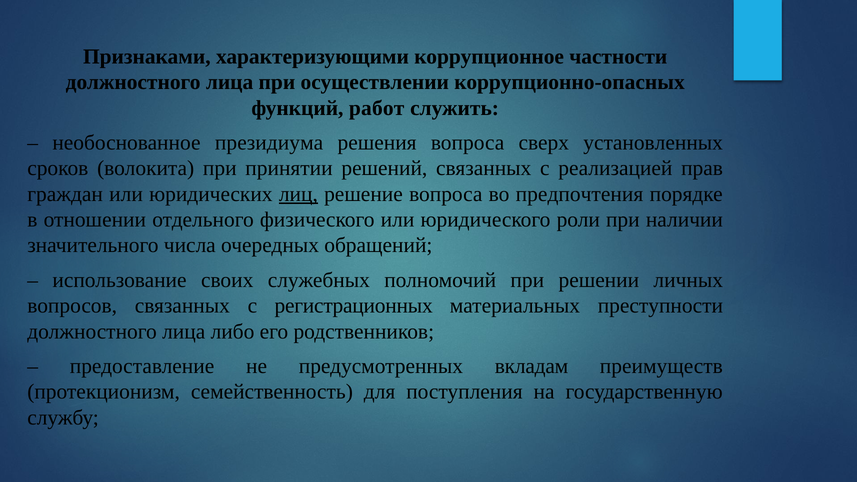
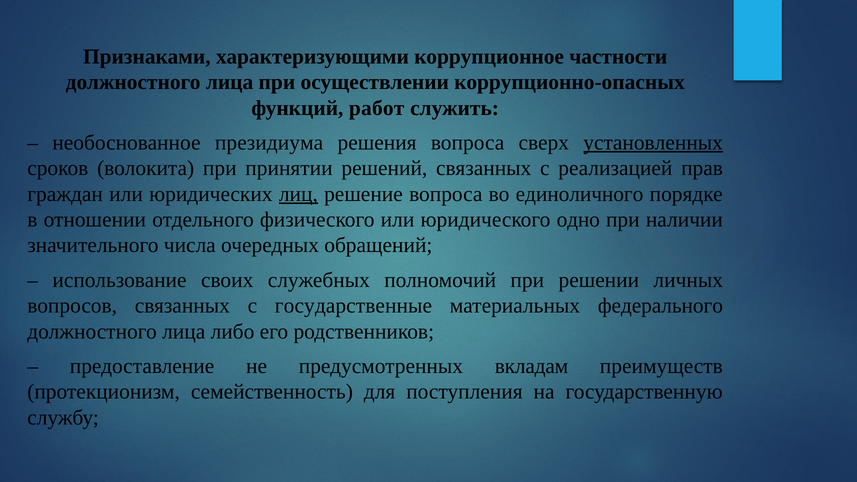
установленных underline: none -> present
предпочтения: предпочтения -> единоличного
роли: роли -> одно
регистрационных: регистрационных -> государственные
преступности: преступности -> федерального
